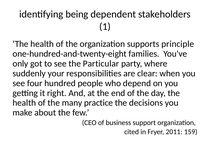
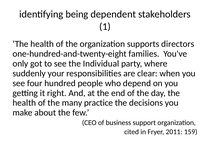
principle: principle -> directors
Particular: Particular -> Individual
